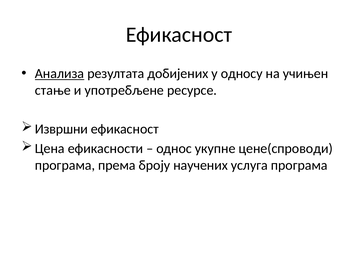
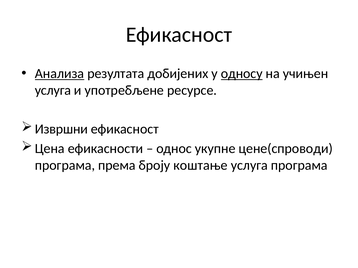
односу underline: none -> present
стање at (53, 90): стање -> услуга
научених: научених -> коштање
